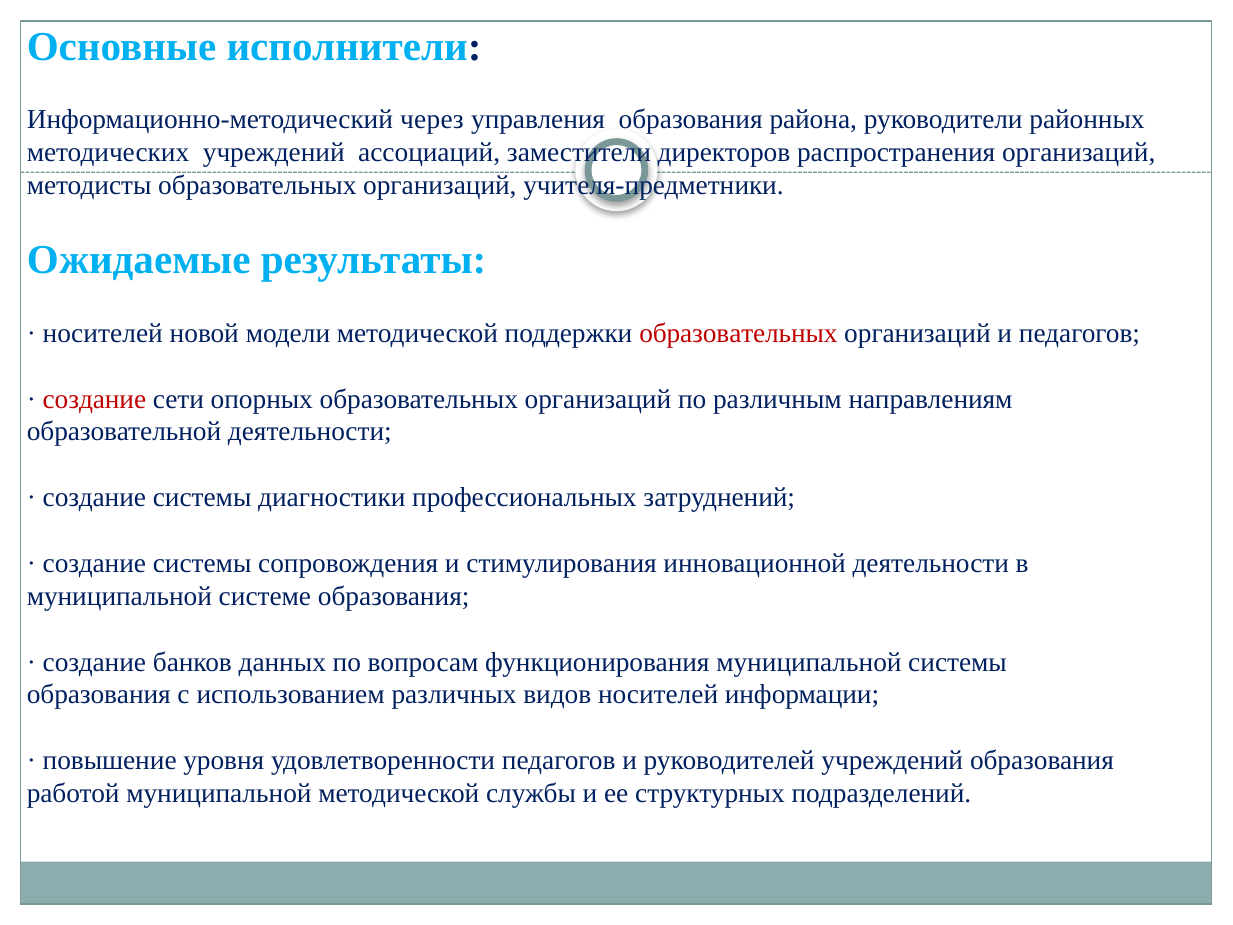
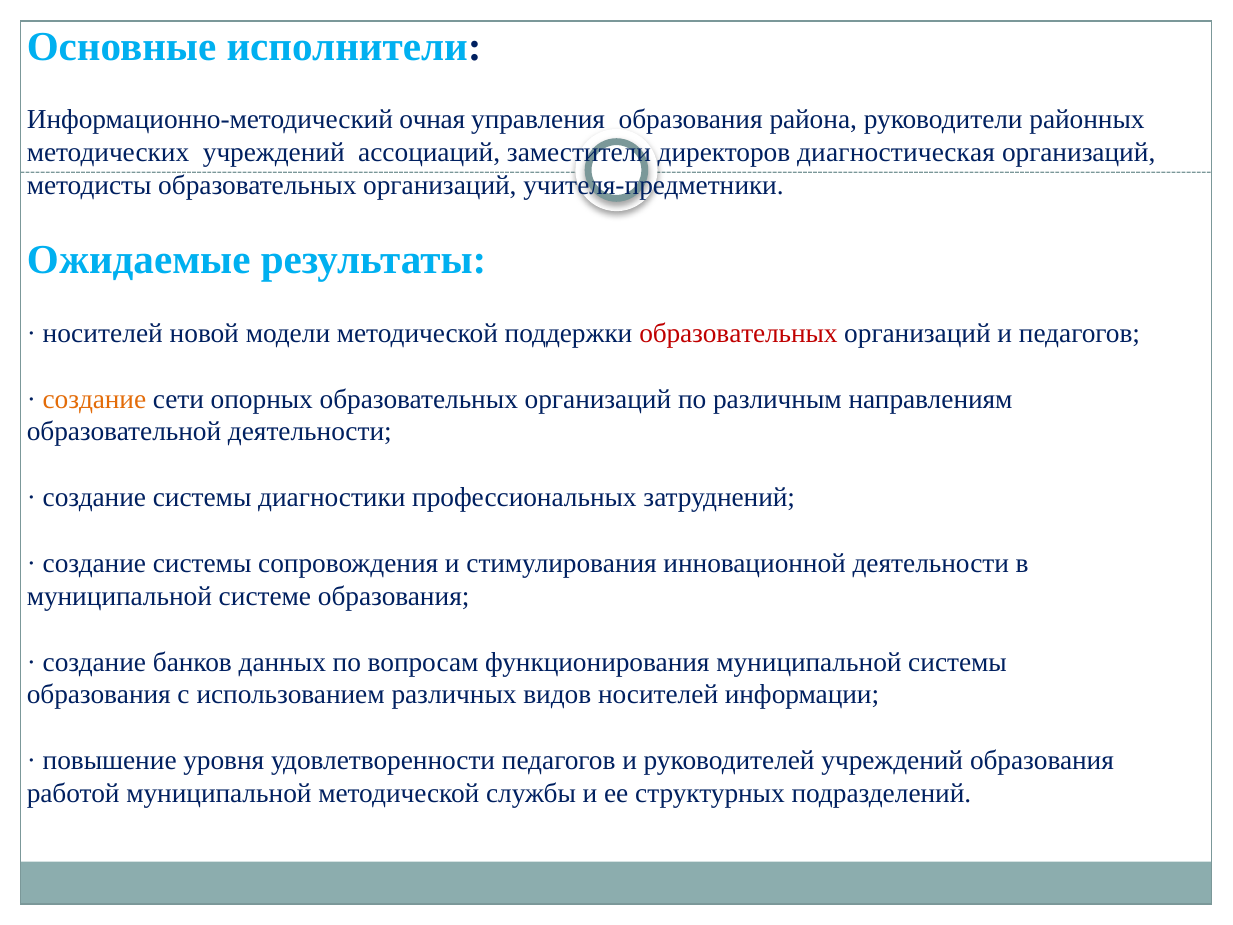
через: через -> очная
распространения: распространения -> диагностическая
создание at (94, 399) colour: red -> orange
